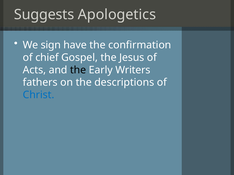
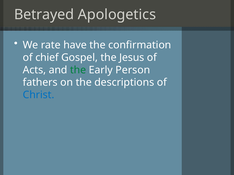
Suggests: Suggests -> Betrayed
sign: sign -> rate
the at (78, 70) colour: black -> green
Writers: Writers -> Person
